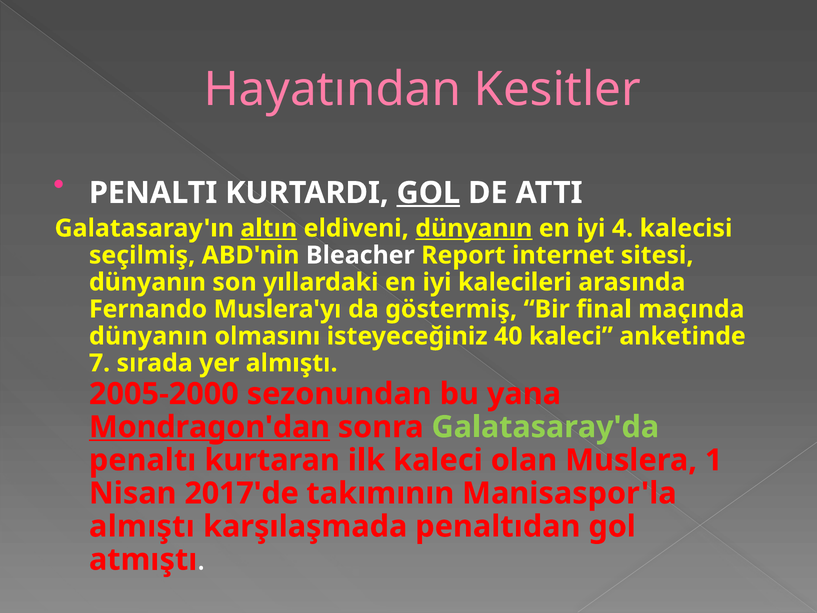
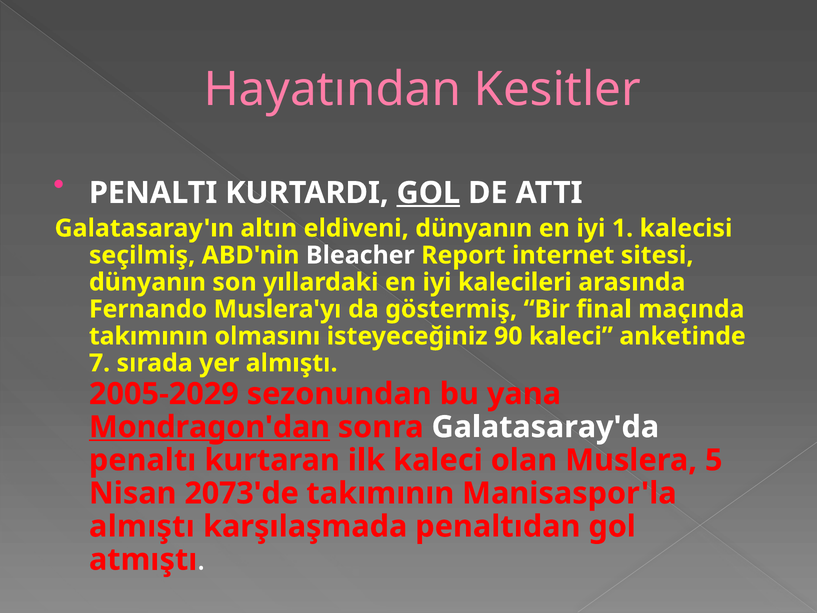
altın underline: present -> none
dünyanın at (474, 228) underline: present -> none
4: 4 -> 1
dünyanın at (148, 336): dünyanın -> takımının
40: 40 -> 90
2005-2000: 2005-2000 -> 2005-2029
Galatasaray'da colour: light green -> white
1: 1 -> 5
2017'de: 2017'de -> 2073'de
